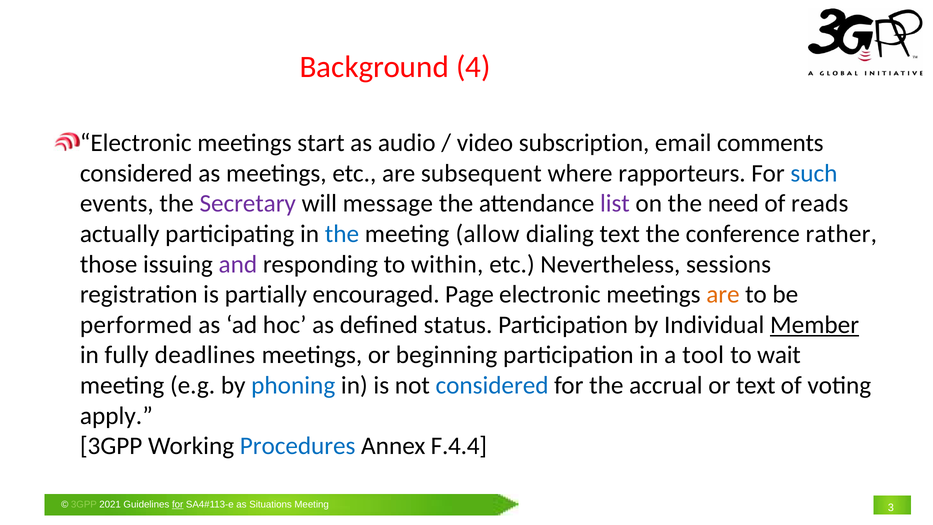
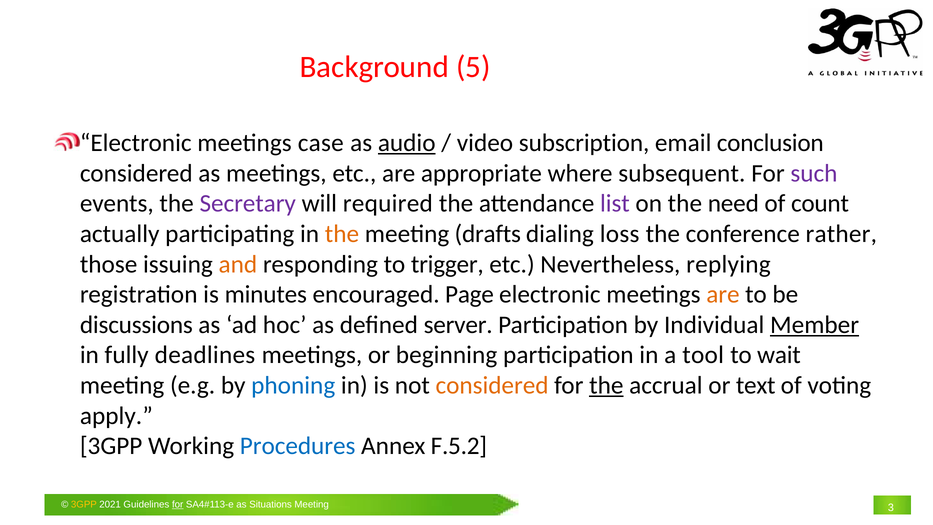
4: 4 -> 5
start: start -> case
audio underline: none -> present
comments: comments -> conclusion
subsequent: subsequent -> appropriate
rapporteurs: rapporteurs -> subsequent
such colour: blue -> purple
message: message -> required
reads: reads -> count
the at (342, 234) colour: blue -> orange
allow: allow -> drafts
dialing text: text -> loss
and colour: purple -> orange
within: within -> trigger
sessions: sessions -> replying
partially: partially -> minutes
performed: performed -> discussions
status: status -> server
considered at (492, 385) colour: blue -> orange
the at (606, 385) underline: none -> present
F.4.4: F.4.4 -> F.5.2
3GPP at (84, 504) colour: light green -> yellow
